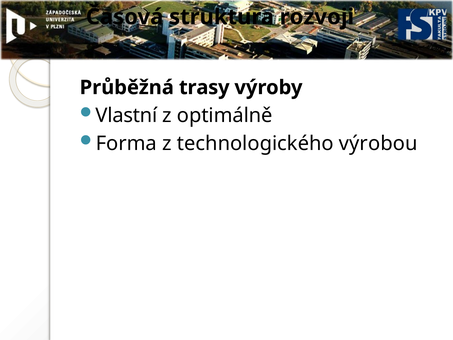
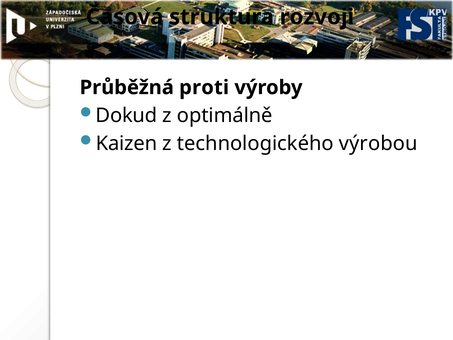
trasy: trasy -> proti
Vlastní: Vlastní -> Dokud
Forma: Forma -> Kaizen
